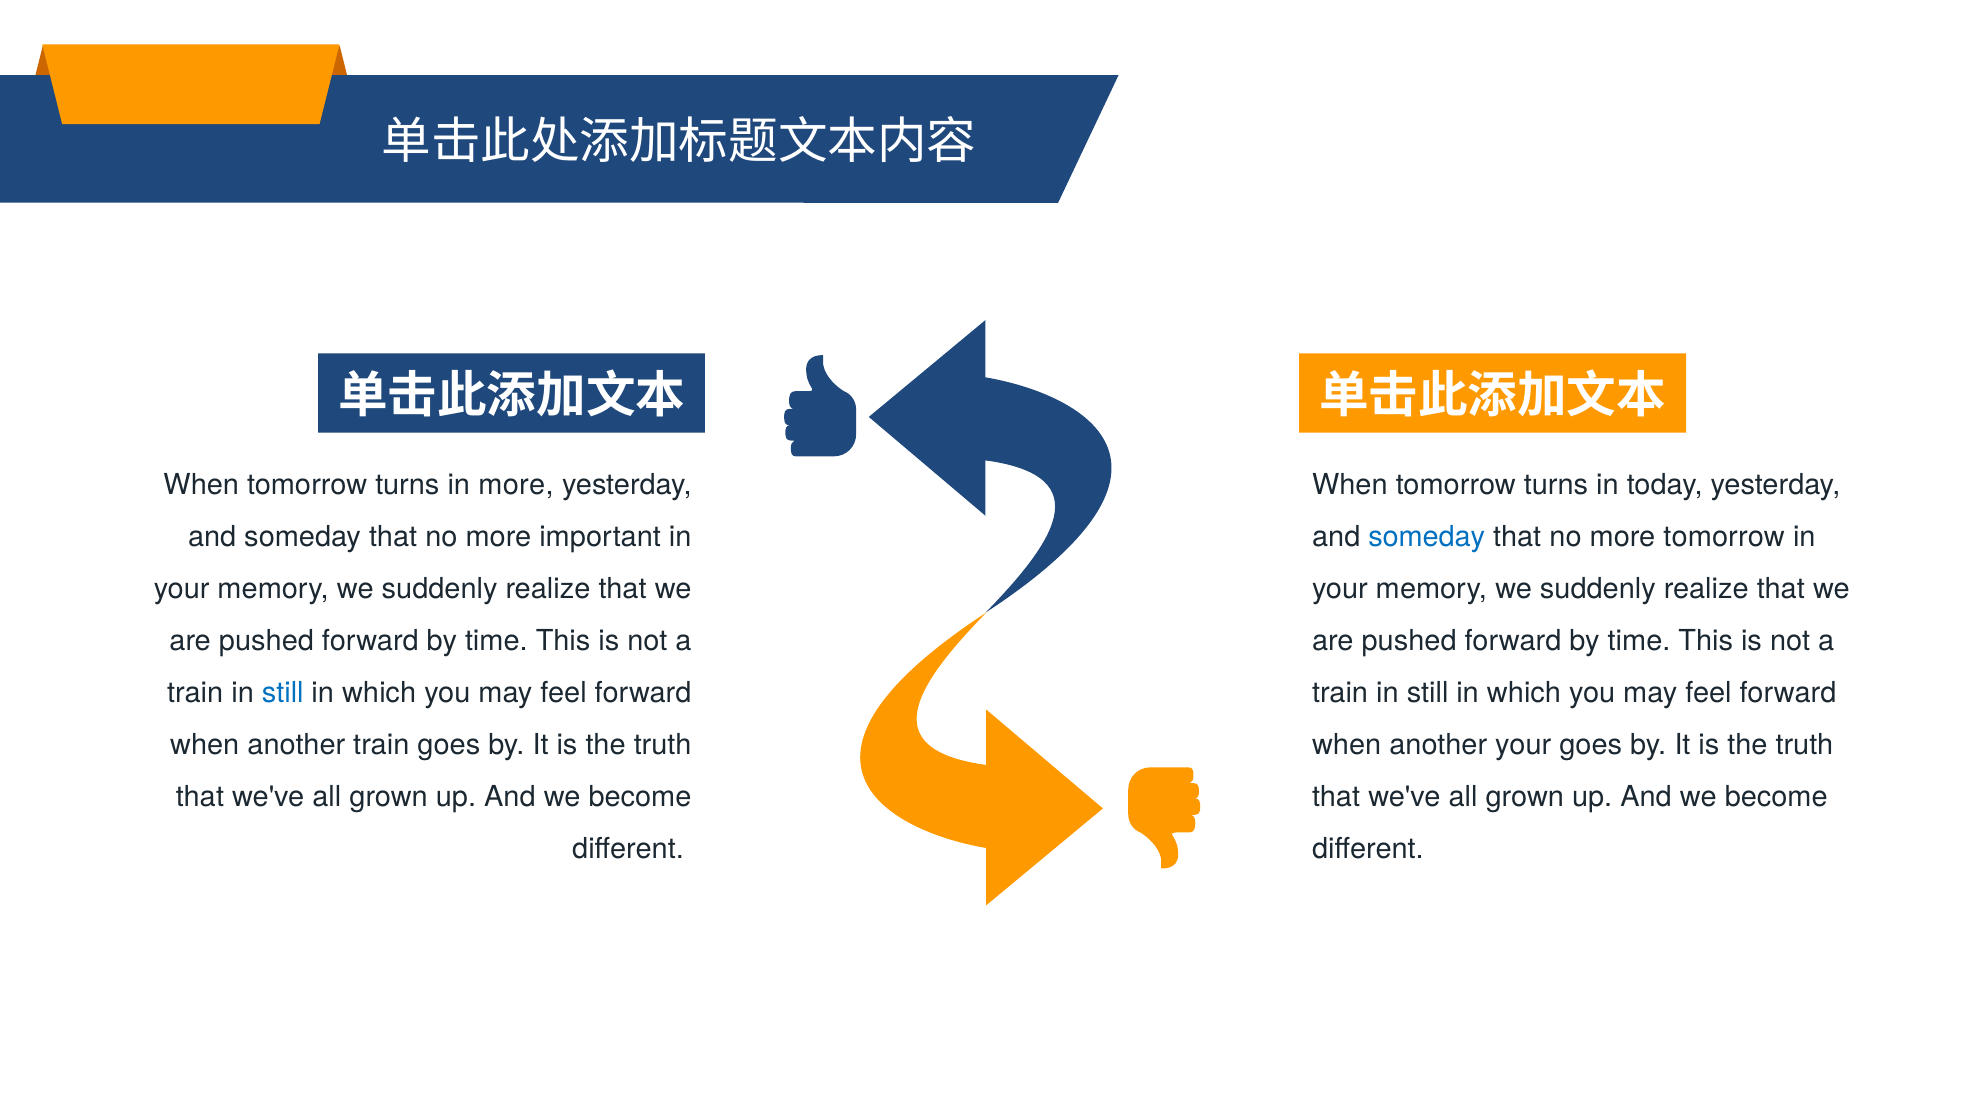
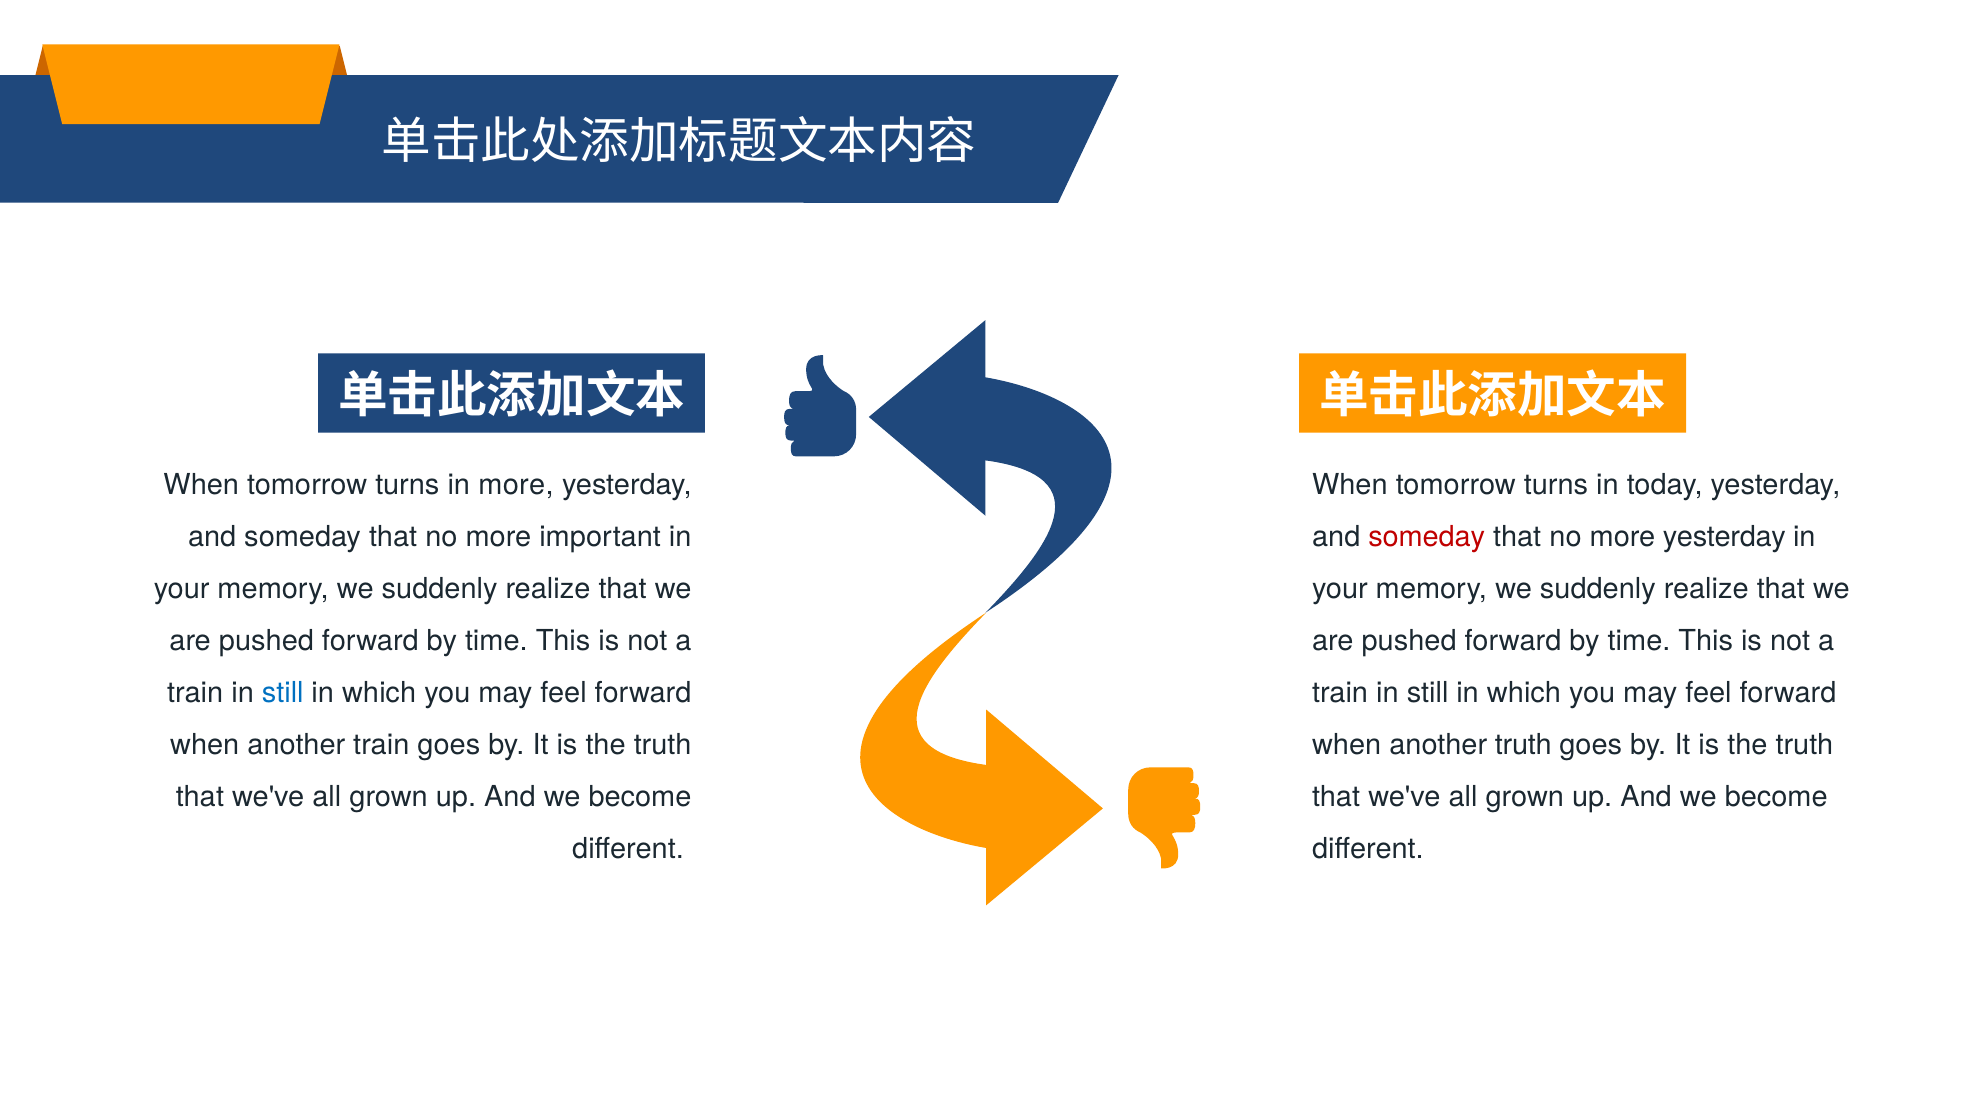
someday at (1427, 537) colour: blue -> red
no more tomorrow: tomorrow -> yesterday
another your: your -> truth
